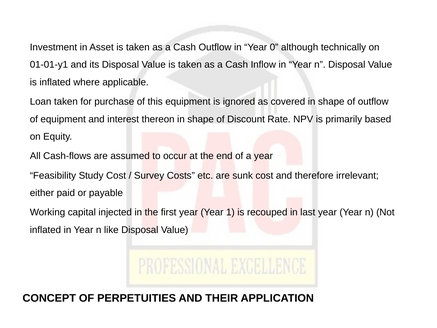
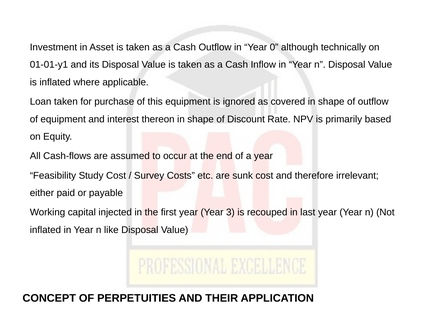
1: 1 -> 3
